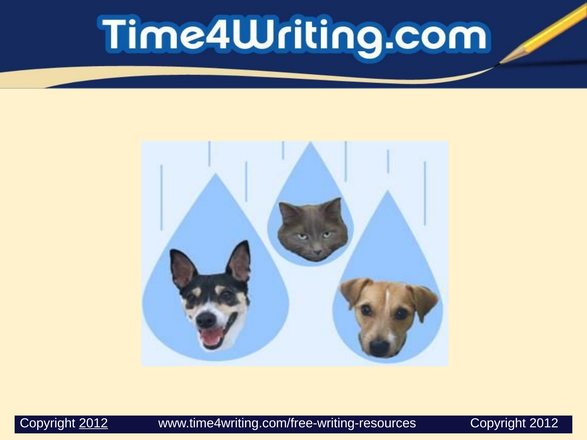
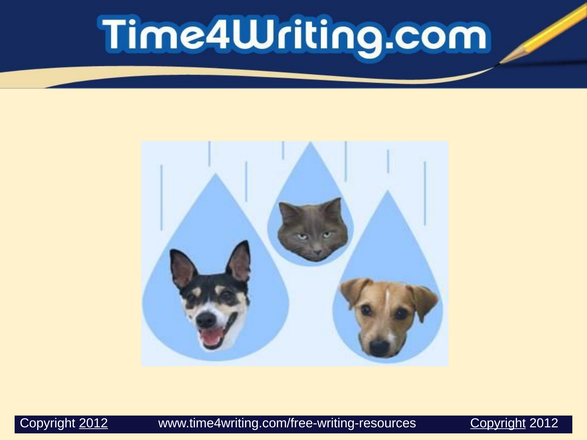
Copyright at (498, 423) underline: none -> present
